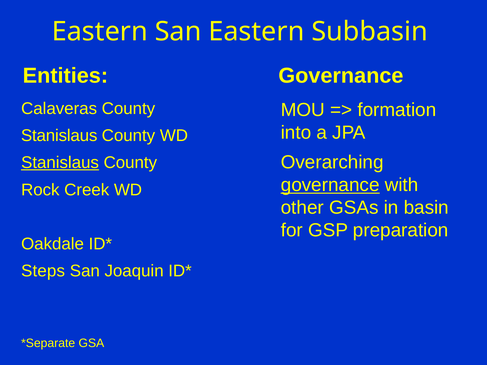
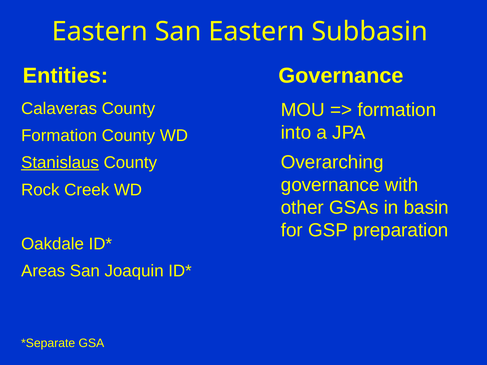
Stanislaus at (59, 136): Stanislaus -> Formation
governance at (330, 185) underline: present -> none
Steps: Steps -> Areas
